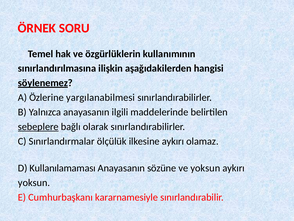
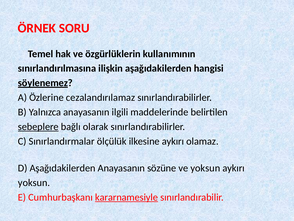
yargılanabilmesi: yargılanabilmesi -> cezalandırılamaz
D Kullanılamaması: Kullanılamaması -> Aşağıdakilerden
kararnamesiyle underline: none -> present
